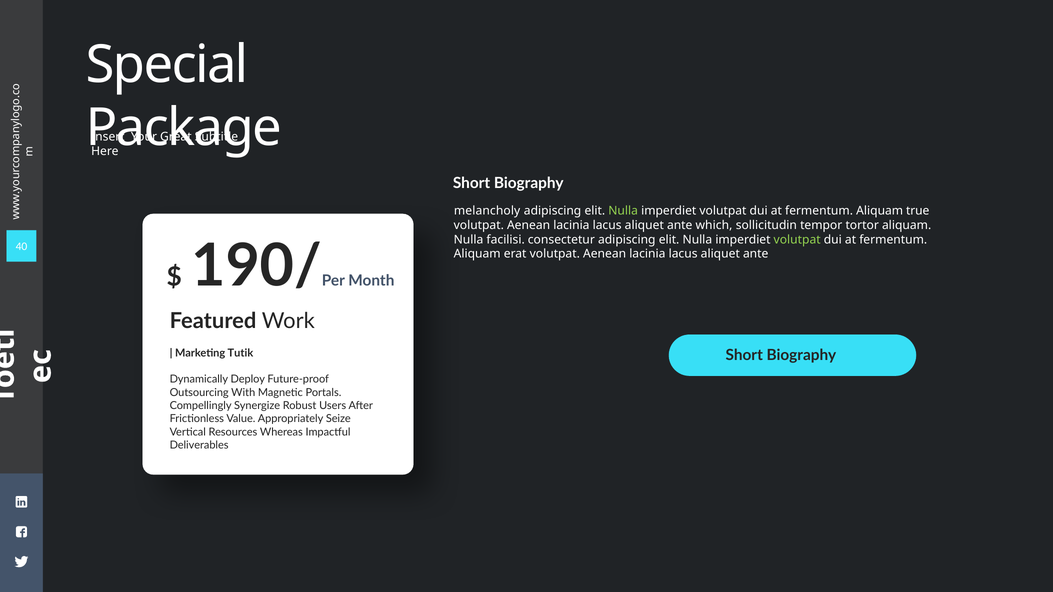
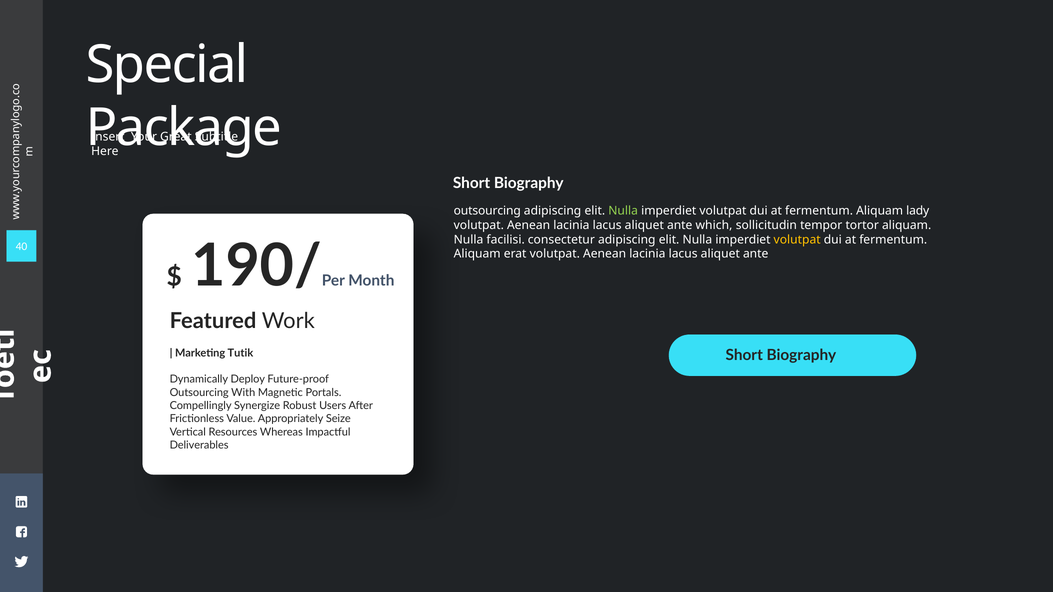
melancholy at (487, 211): melancholy -> outsourcing
true: true -> lady
volutpat at (797, 240) colour: light green -> yellow
